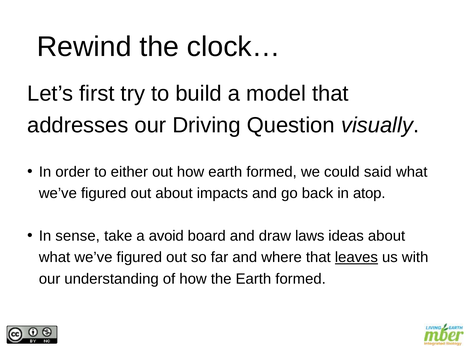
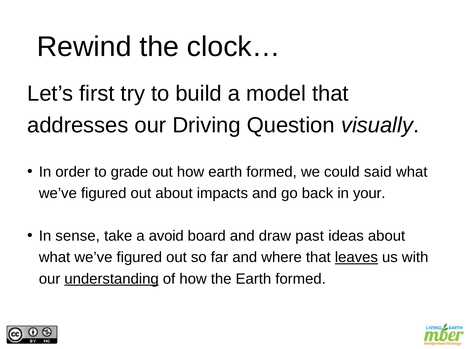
either: either -> grade
atop: atop -> your
laws: laws -> past
understanding underline: none -> present
